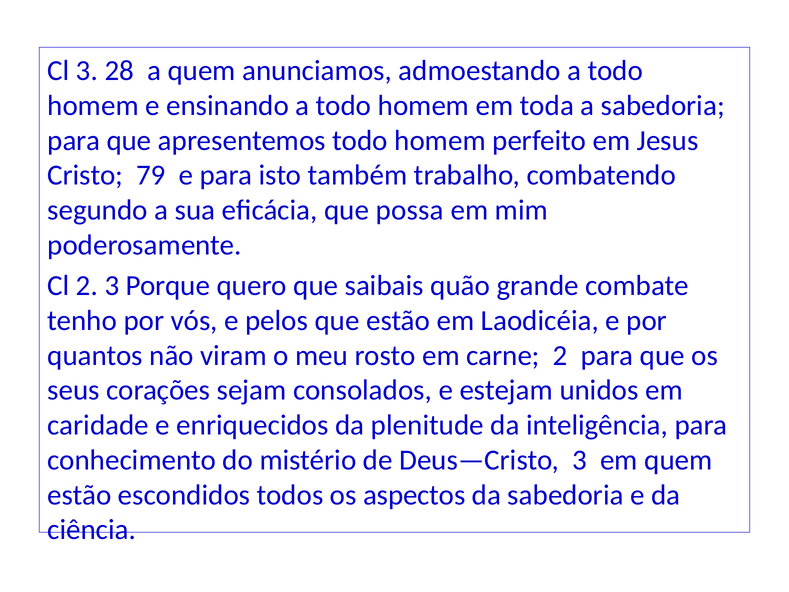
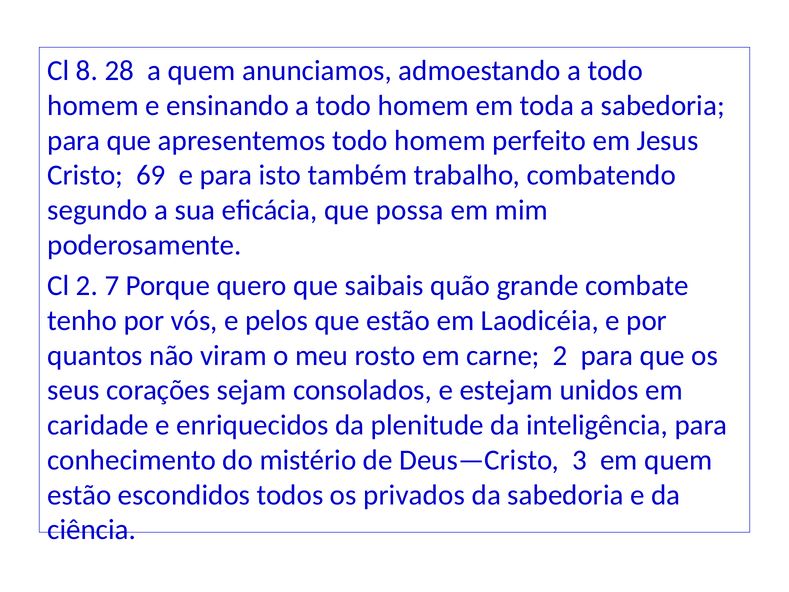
Cl 3: 3 -> 8
79: 79 -> 69
2 3: 3 -> 7
aspectos: aspectos -> privados
